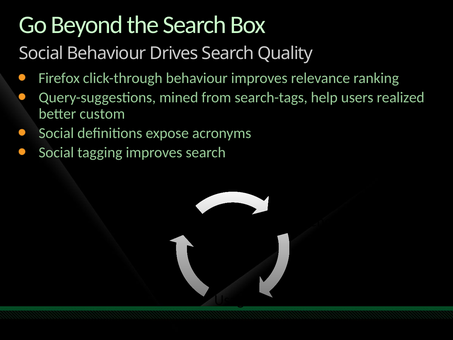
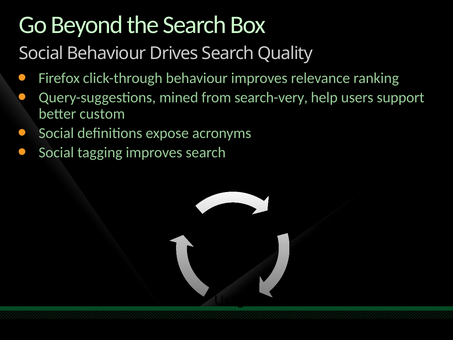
search-tags: search-tags -> search-very
realized: realized -> support
